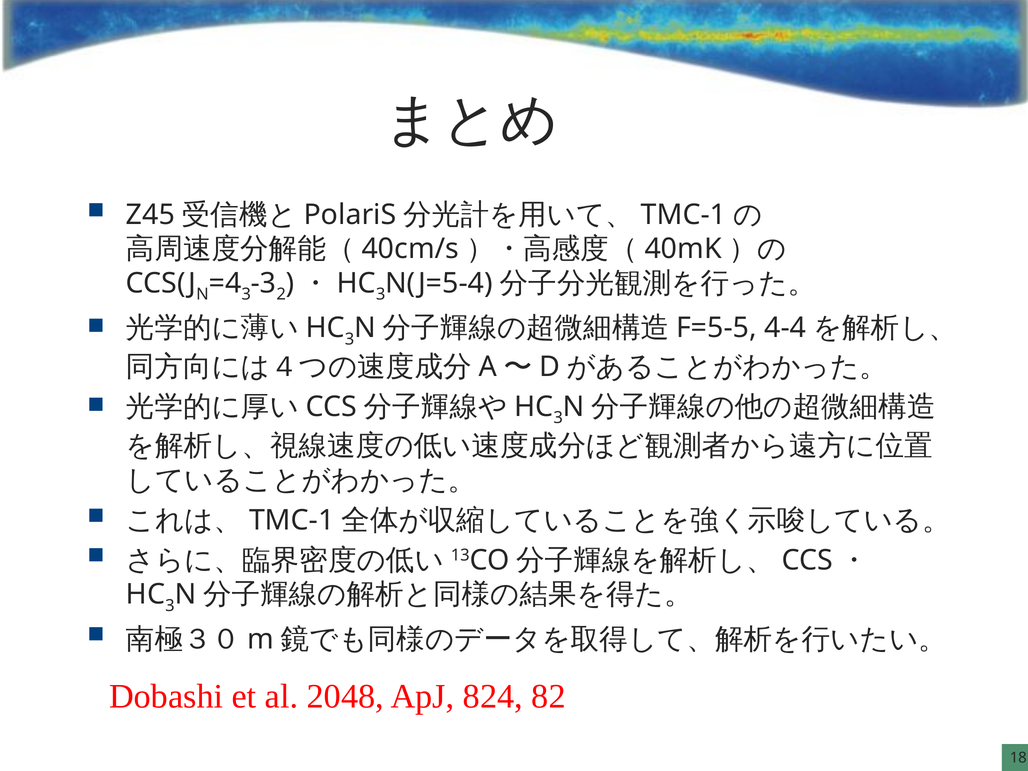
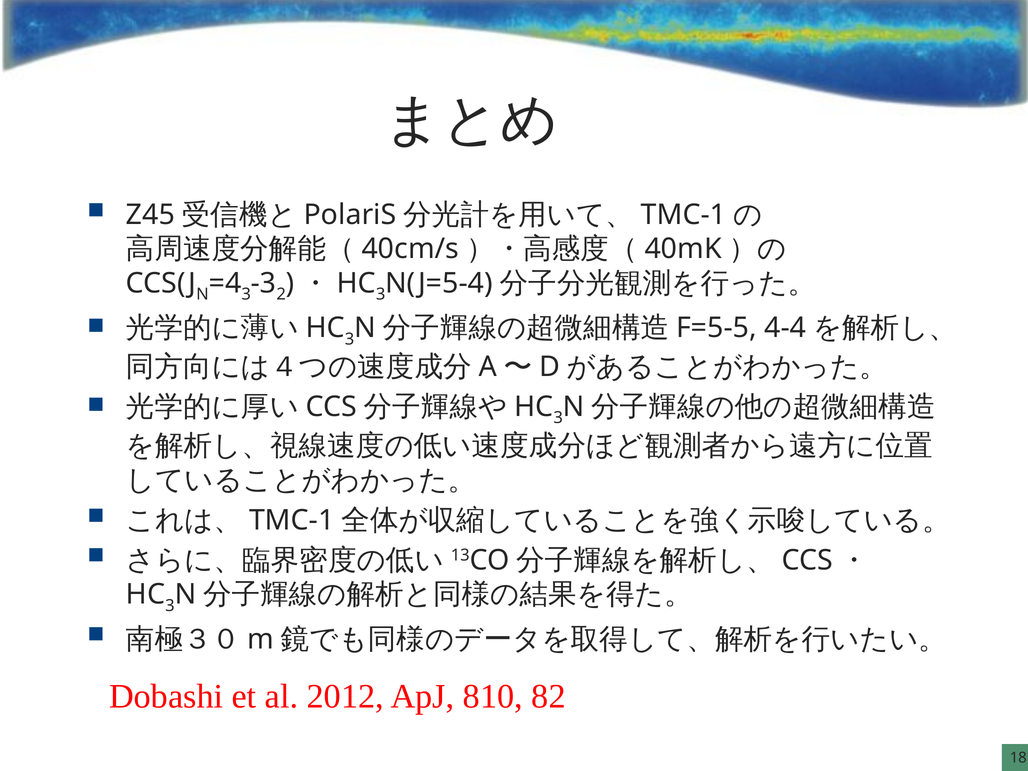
2048: 2048 -> 2012
824: 824 -> 810
